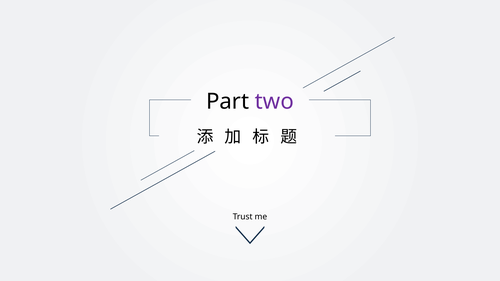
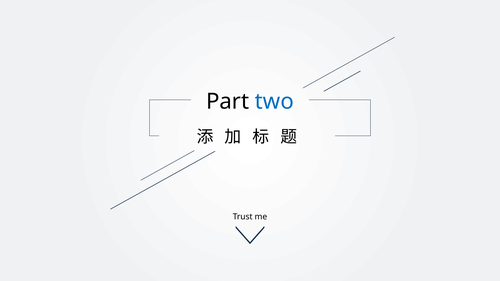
two colour: purple -> blue
